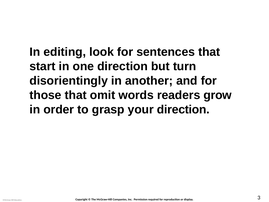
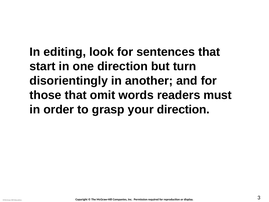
grow: grow -> must
